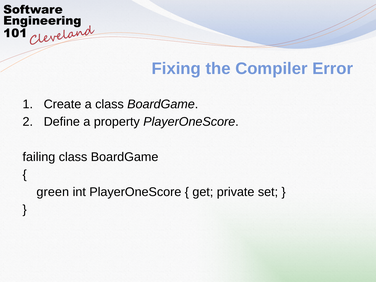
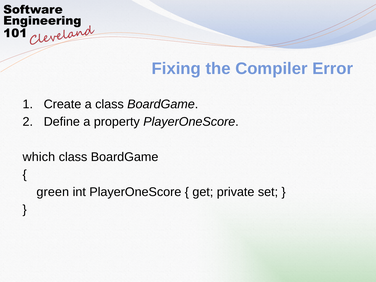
failing: failing -> which
